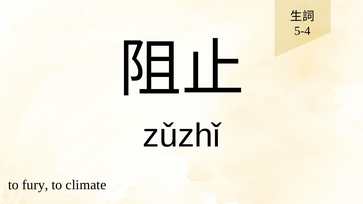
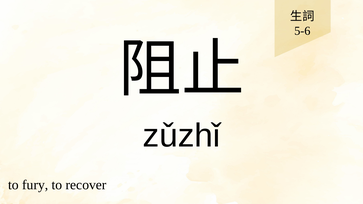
5-4: 5-4 -> 5-6
climate: climate -> recover
